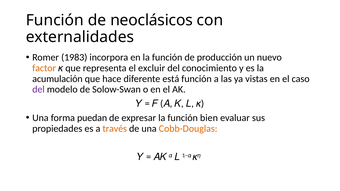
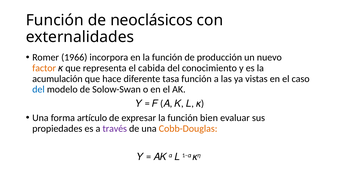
1983: 1983 -> 1966
excluir: excluir -> cabida
está: está -> tasa
del at (38, 90) colour: purple -> blue
puedan: puedan -> artículo
través colour: orange -> purple
